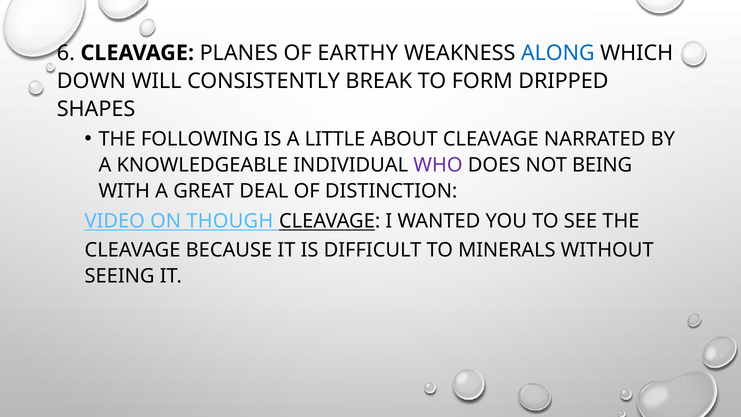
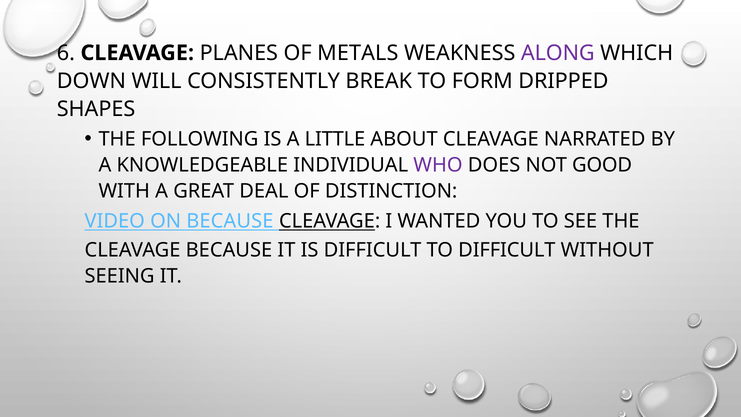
EARTHY: EARTHY -> METALS
ALONG colour: blue -> purple
BEING: BEING -> GOOD
ON THOUGH: THOUGH -> BECAUSE
TO MINERALS: MINERALS -> DIFFICULT
